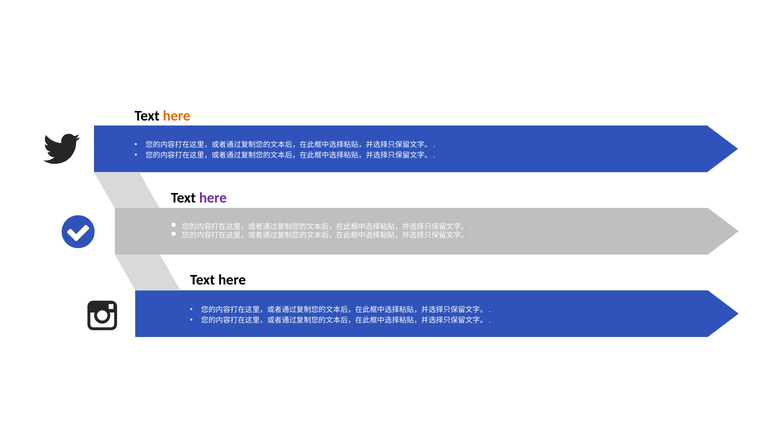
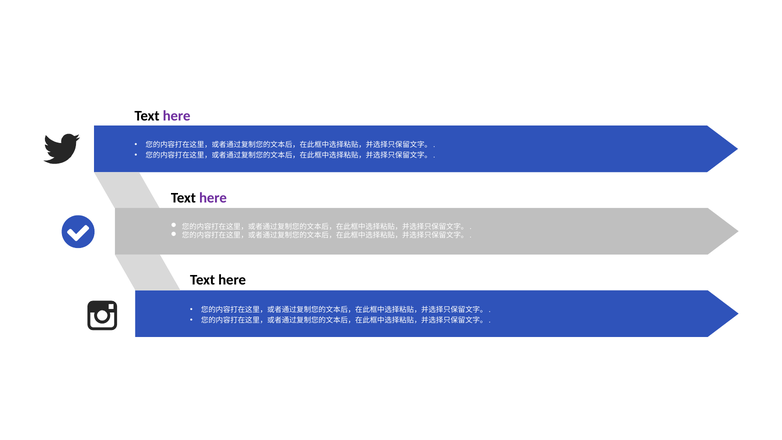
here at (177, 116) colour: orange -> purple
